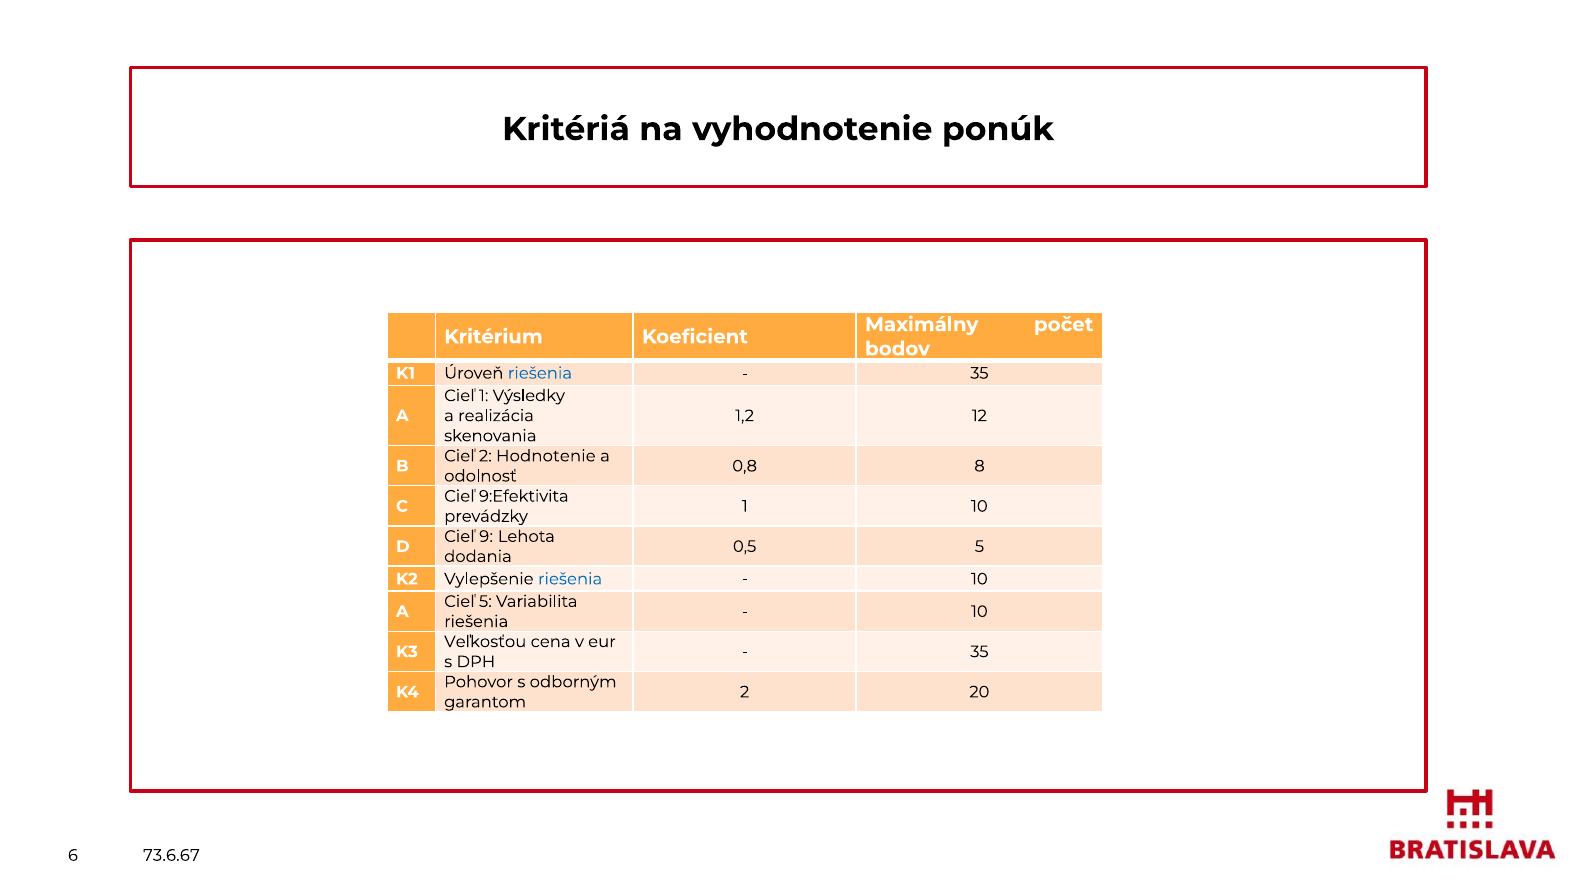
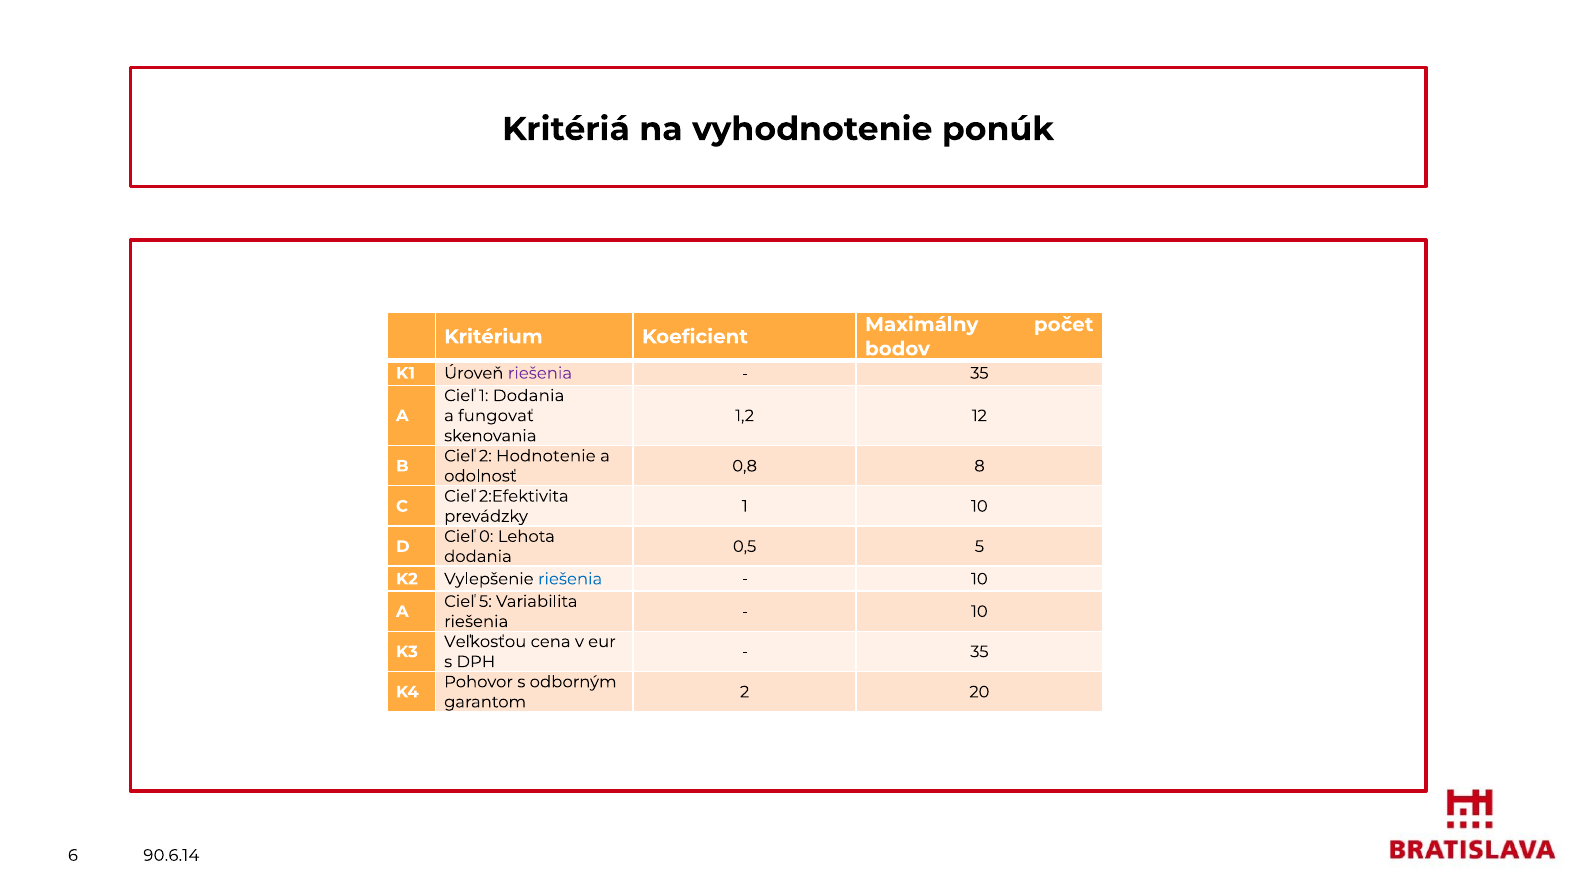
riešenia at (540, 373) colour: blue -> purple
1 Výsledky: Výsledky -> Dodania
realizácia: realizácia -> fungovať
9:Efektivita: 9:Efektivita -> 2:Efektivita
9: 9 -> 0
73.6.67: 73.6.67 -> 90.6.14
